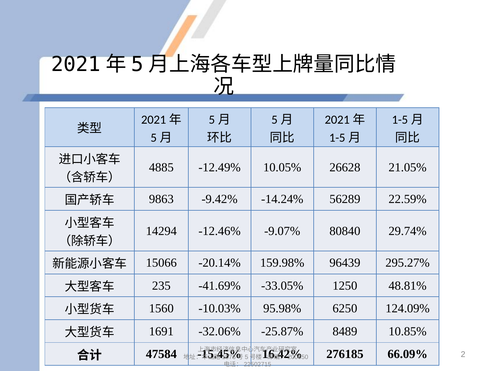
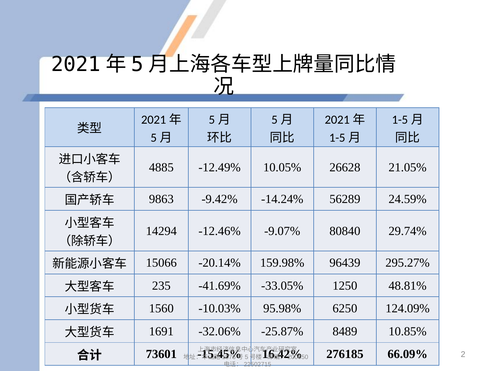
22.59%: 22.59% -> 24.59%
47584: 47584 -> 73601
